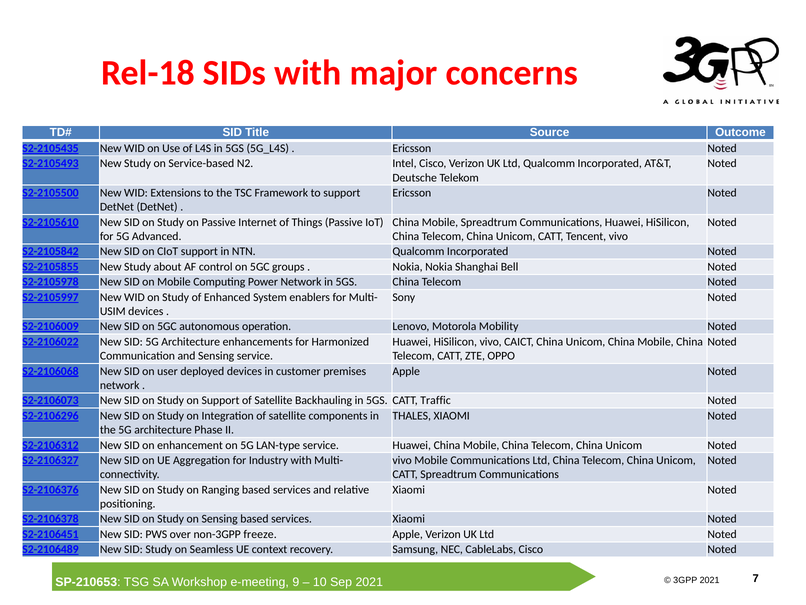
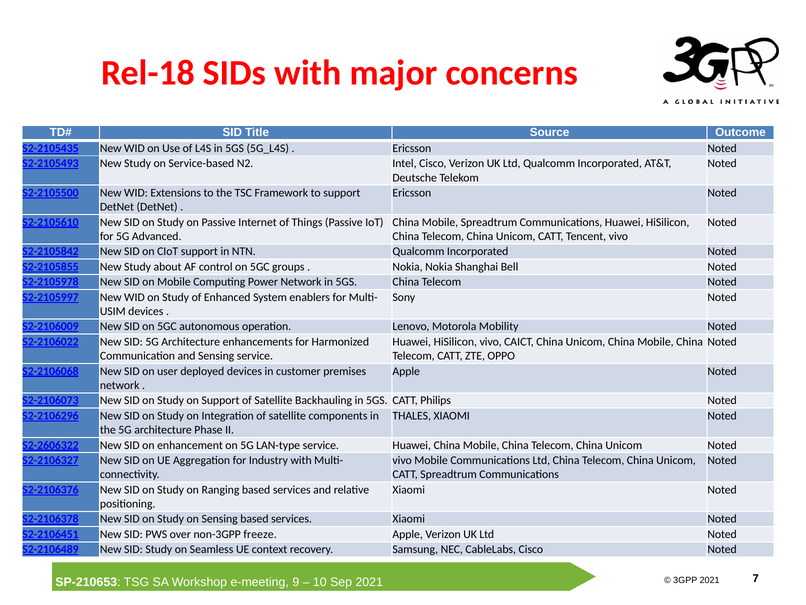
Traffic: Traffic -> Philips
S2-2106312: S2-2106312 -> S2-2606322
